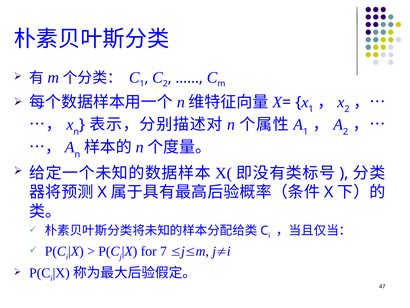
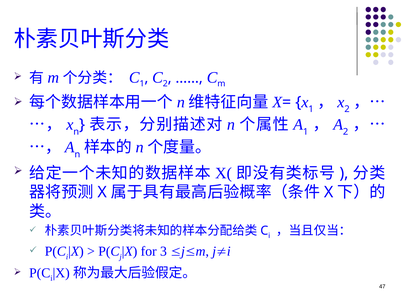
7: 7 -> 3
